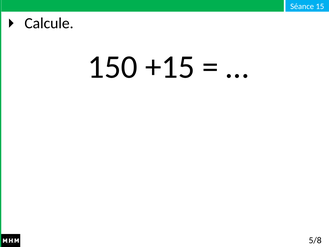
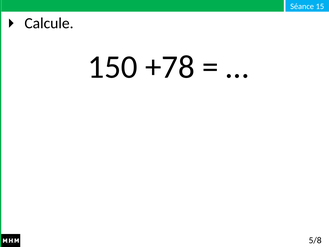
+15: +15 -> +78
